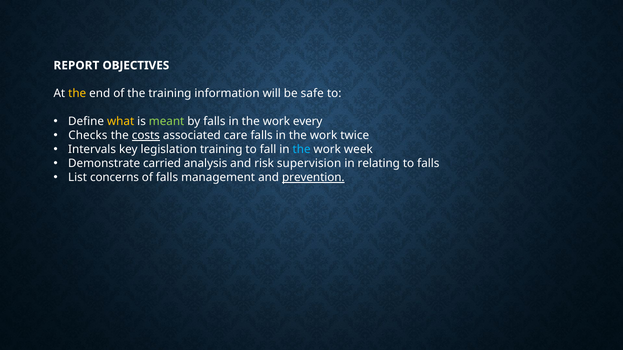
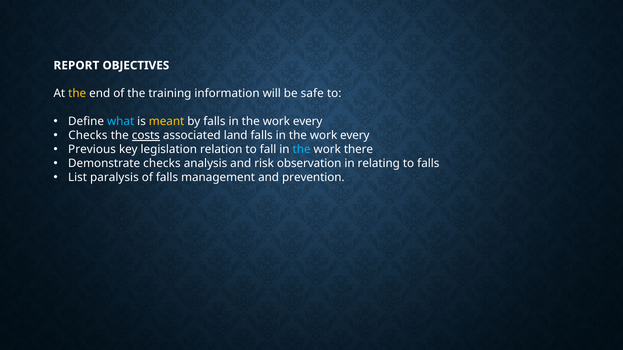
what colour: yellow -> light blue
meant colour: light green -> yellow
care: care -> land
twice at (355, 136): twice -> every
Intervals: Intervals -> Previous
legislation training: training -> relation
week: week -> there
Demonstrate carried: carried -> checks
supervision: supervision -> observation
concerns: concerns -> paralysis
prevention underline: present -> none
